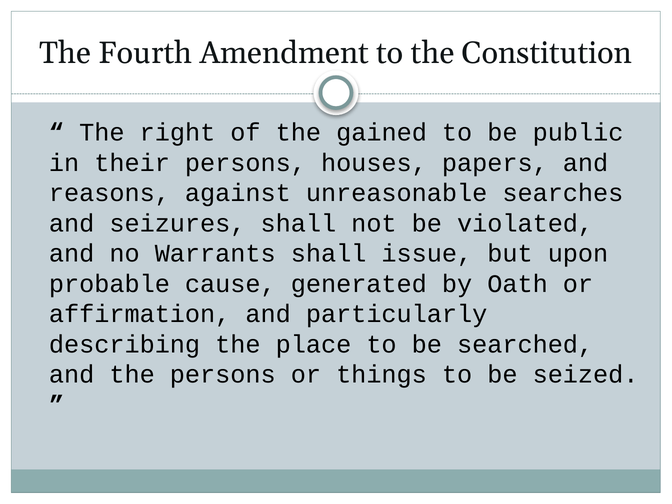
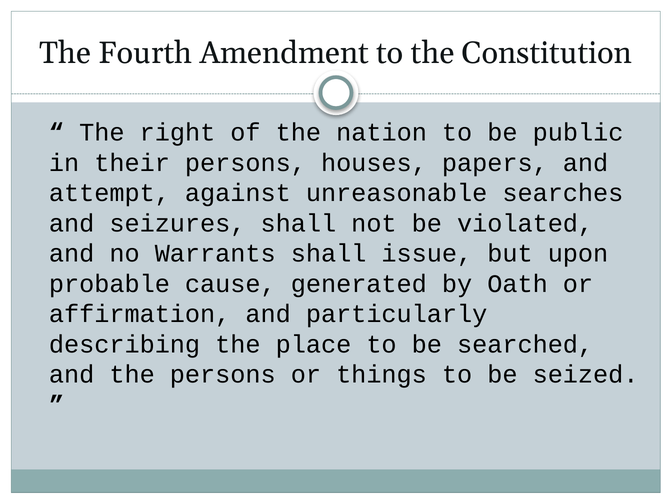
gained: gained -> nation
reasons: reasons -> attempt
